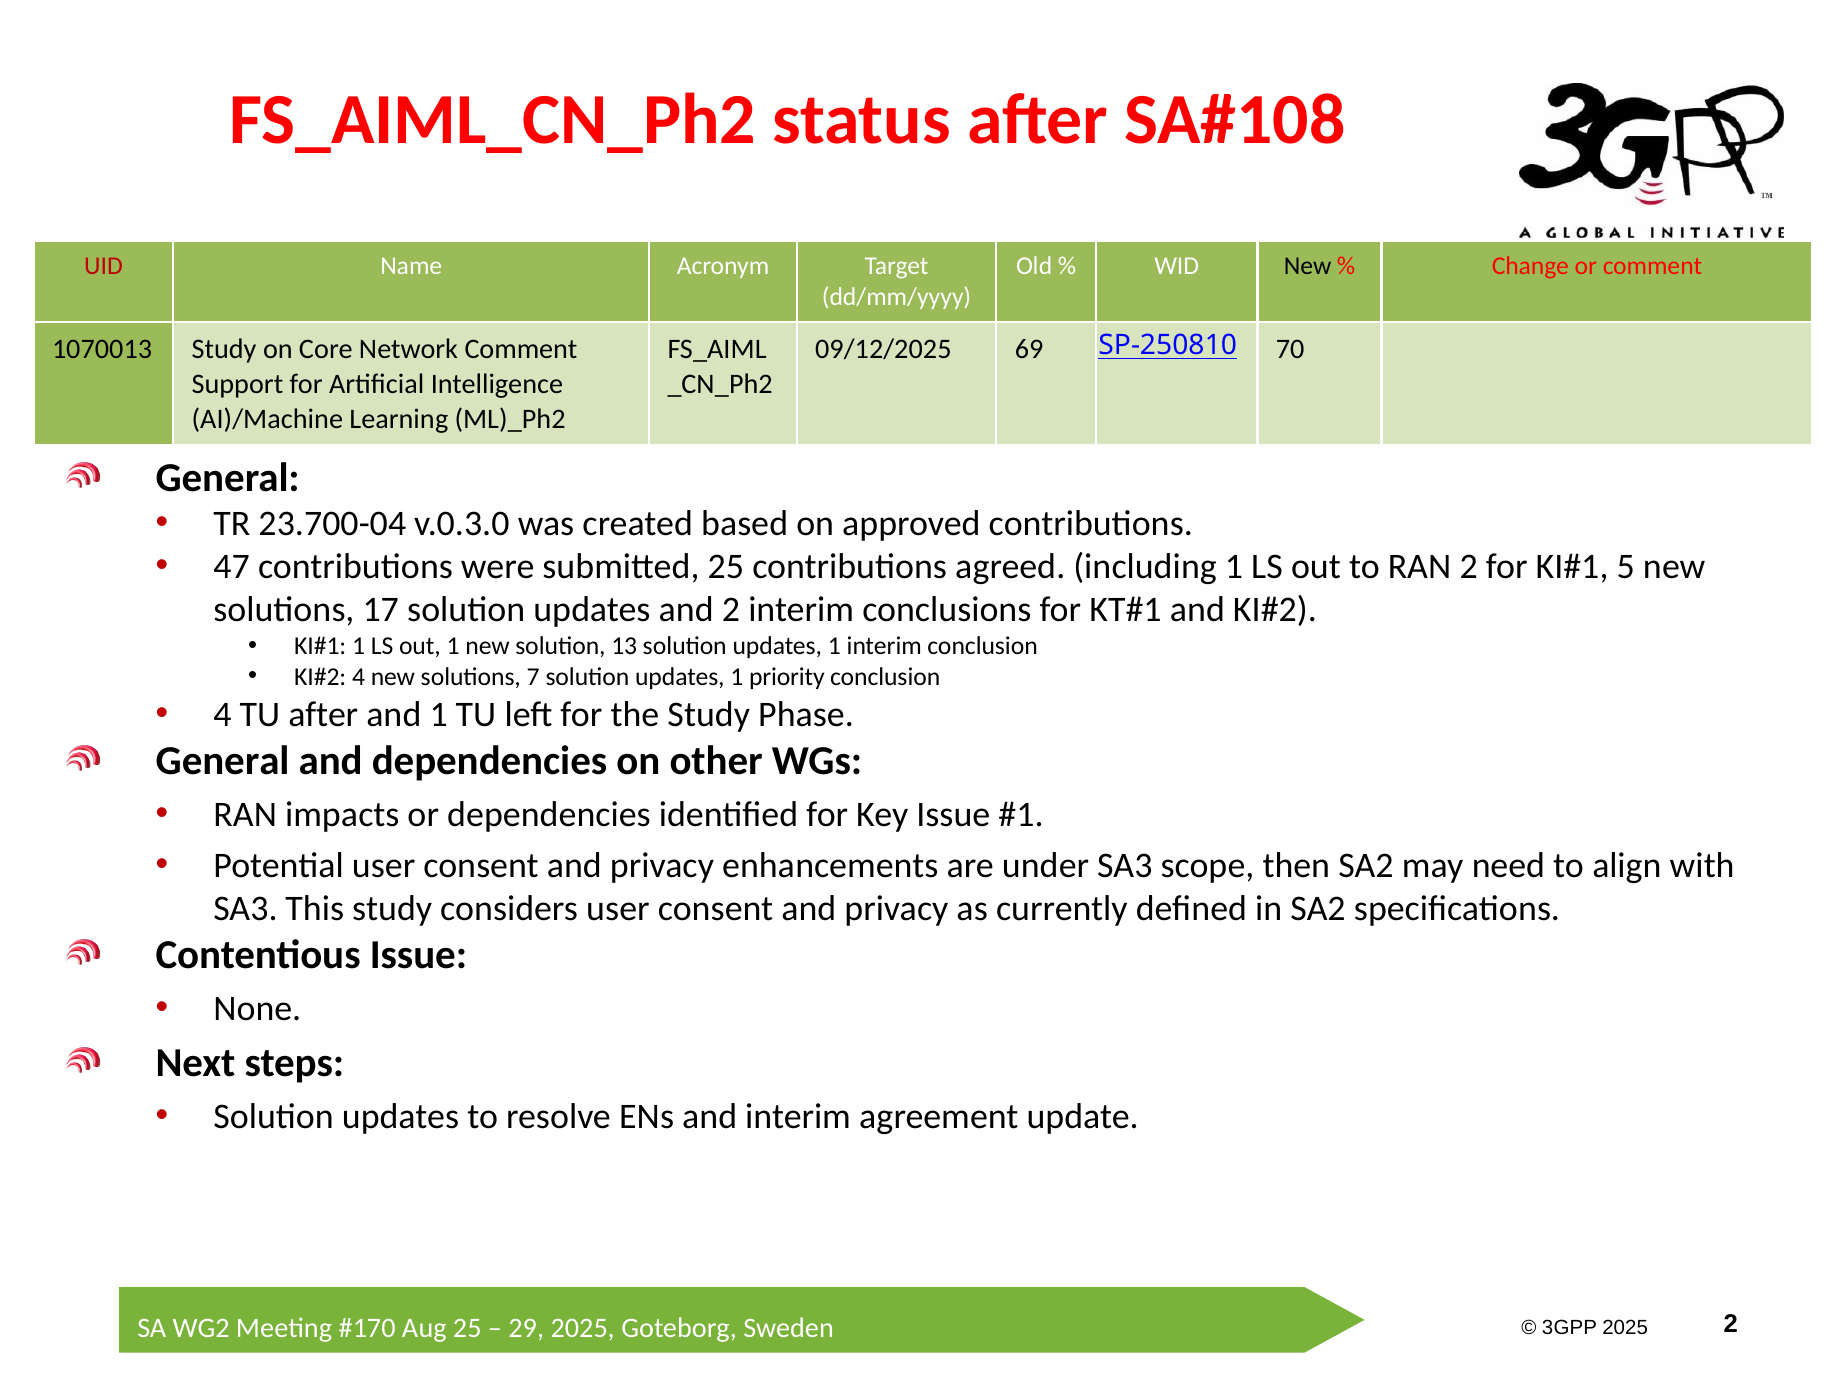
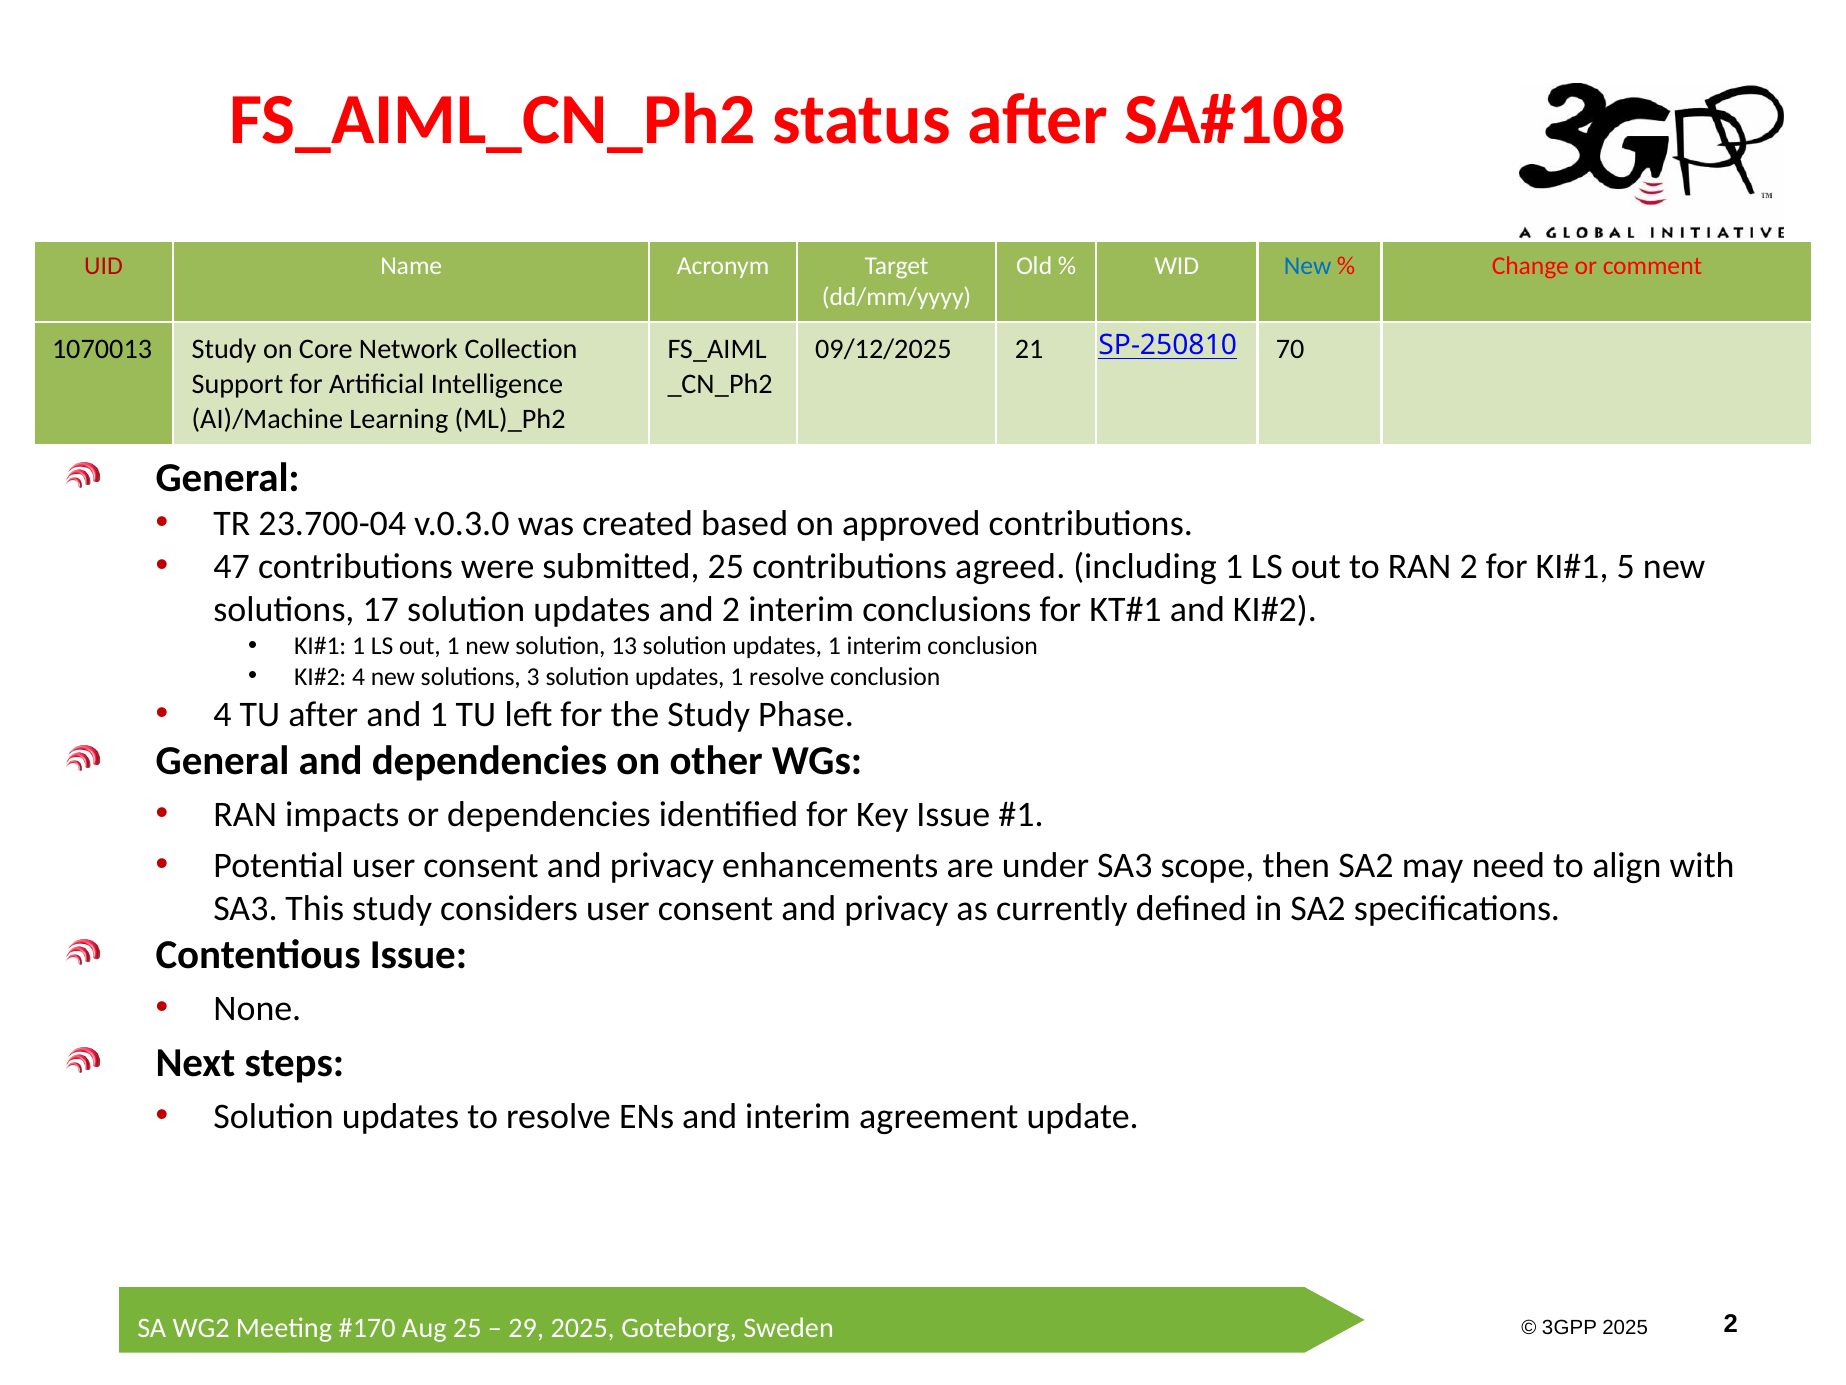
New at (1308, 266) colour: black -> blue
Network Comment: Comment -> Collection
69: 69 -> 21
7: 7 -> 3
1 priority: priority -> resolve
